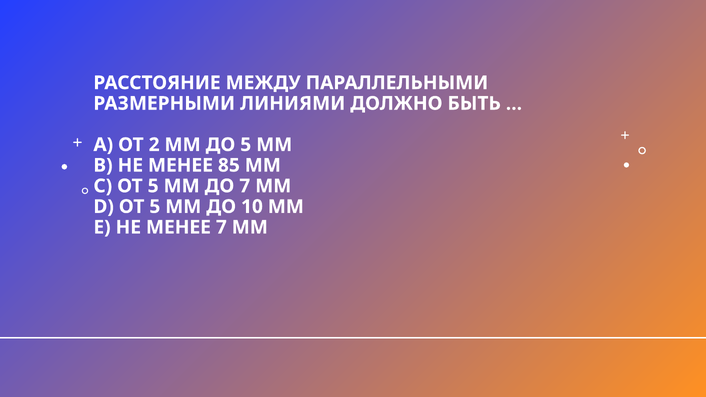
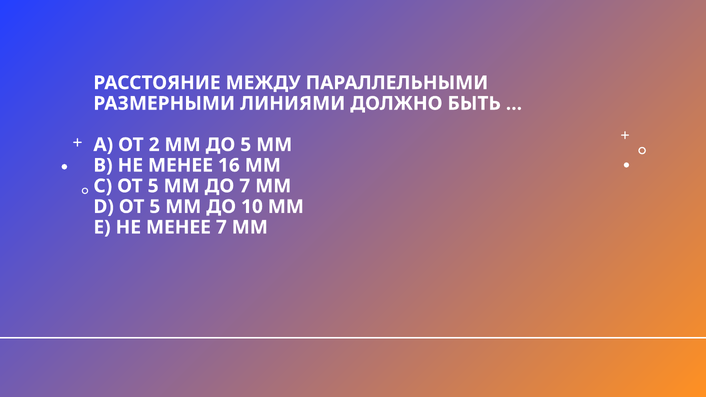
85: 85 -> 16
